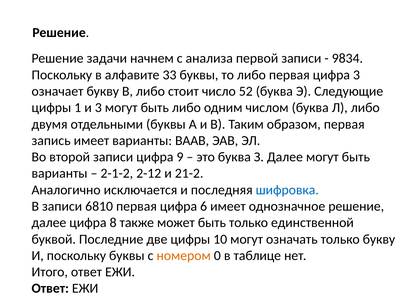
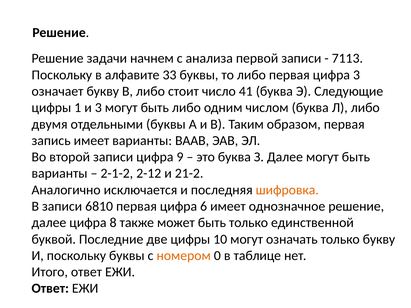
9834: 9834 -> 7113
52: 52 -> 41
шифровка colour: blue -> orange
